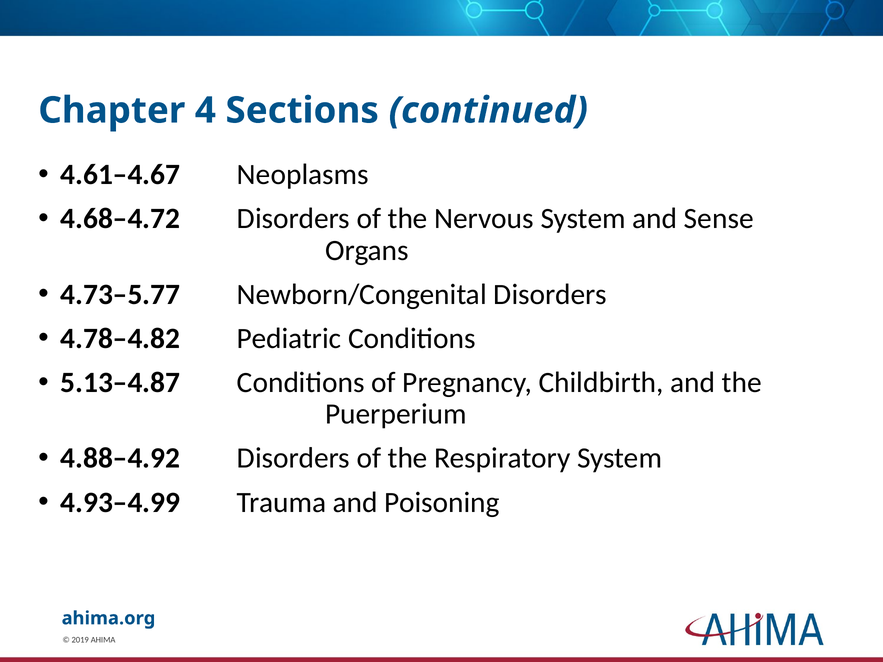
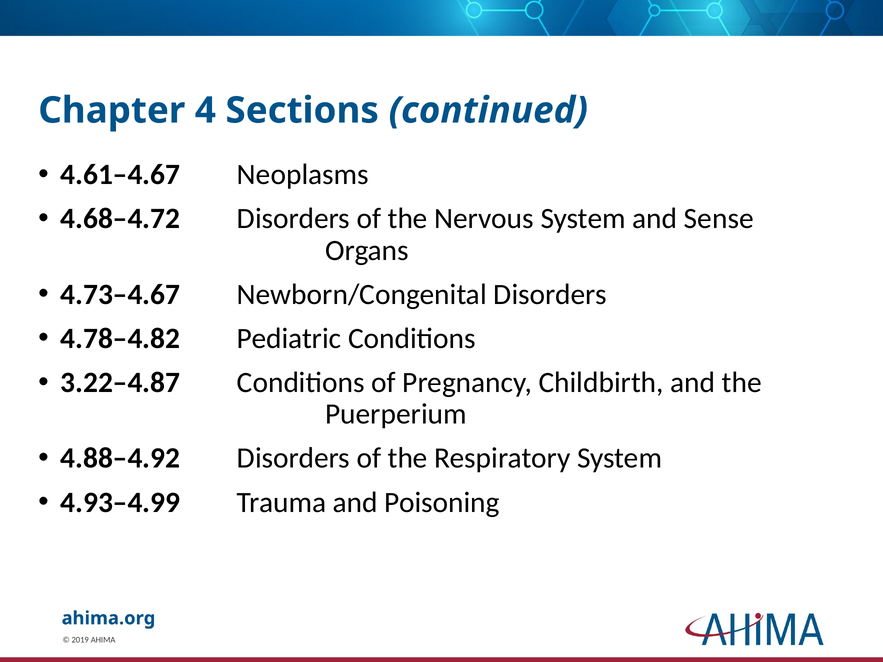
4.73–5.77: 4.73–5.77 -> 4.73–4.67
5.13–4.87: 5.13–4.87 -> 3.22–4.87
